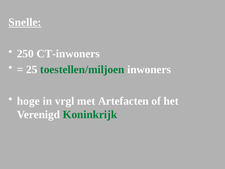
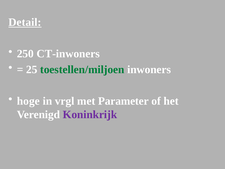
Snelle: Snelle -> Detail
Artefacten: Artefacten -> Parameter
Koninkrijk colour: green -> purple
